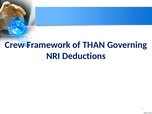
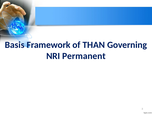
Crew: Crew -> Basis
Deductions: Deductions -> Permanent
